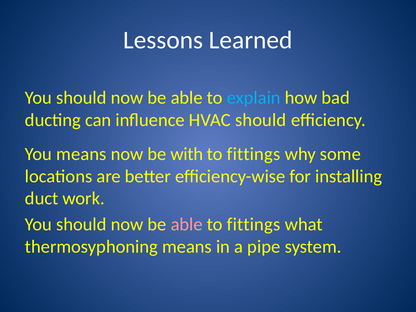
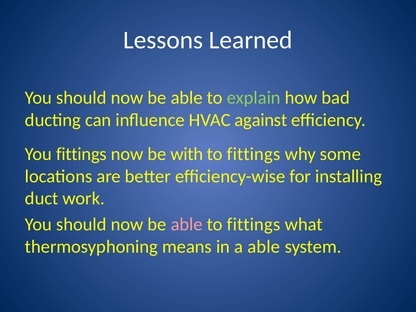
explain colour: light blue -> light green
HVAC should: should -> against
You means: means -> fittings
a pipe: pipe -> able
